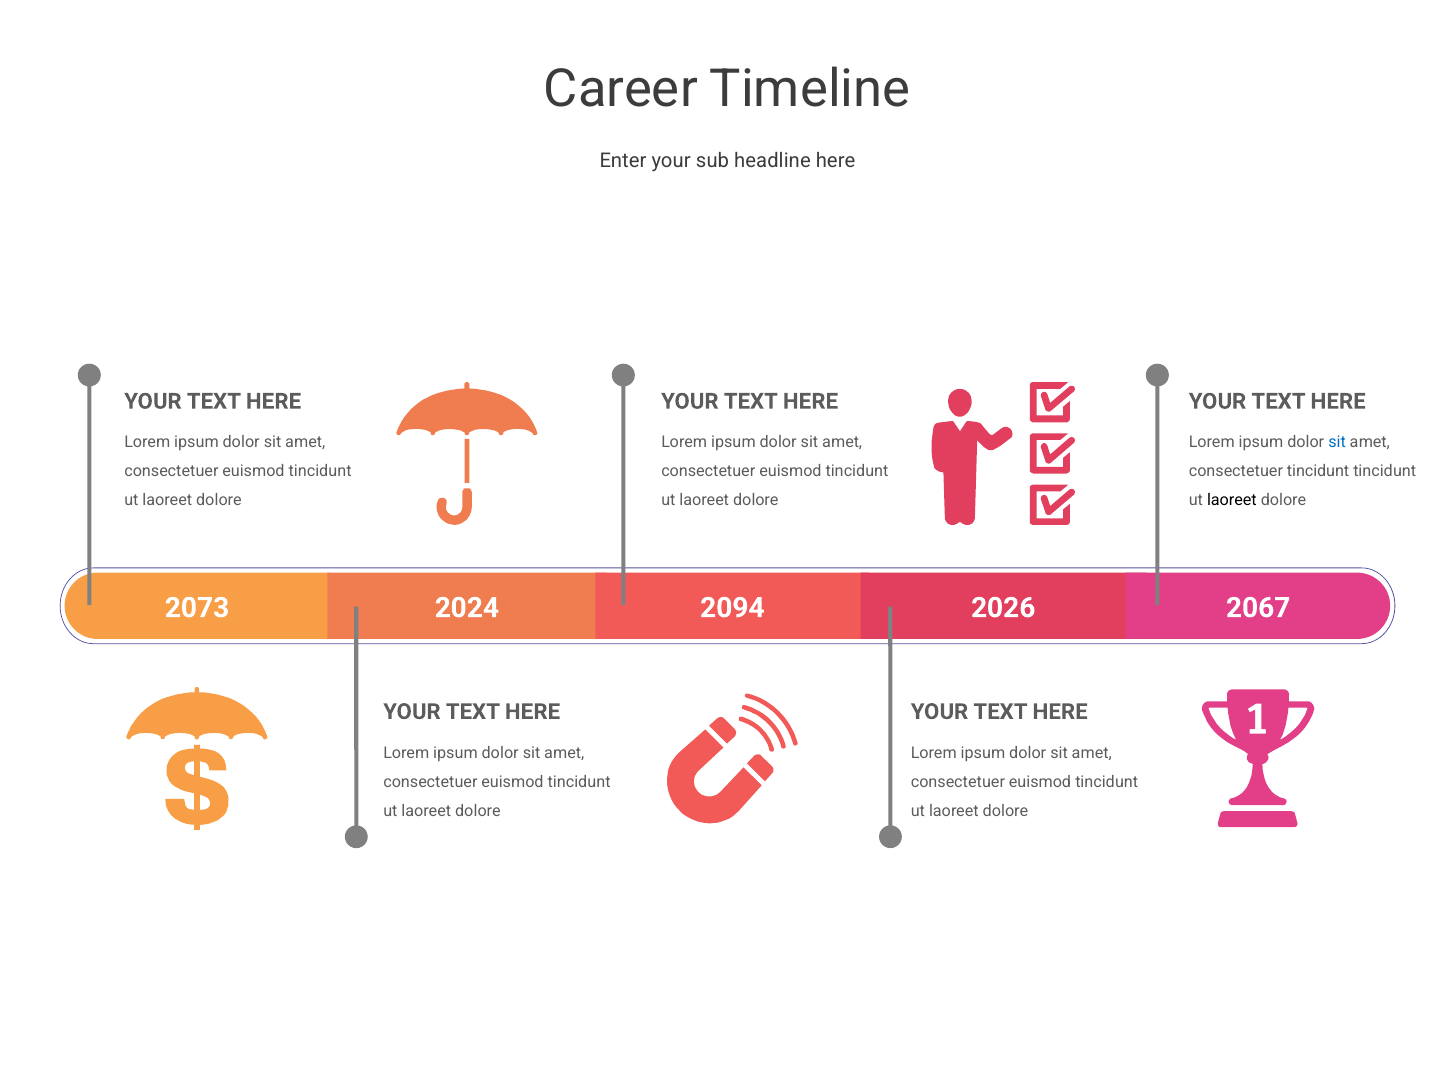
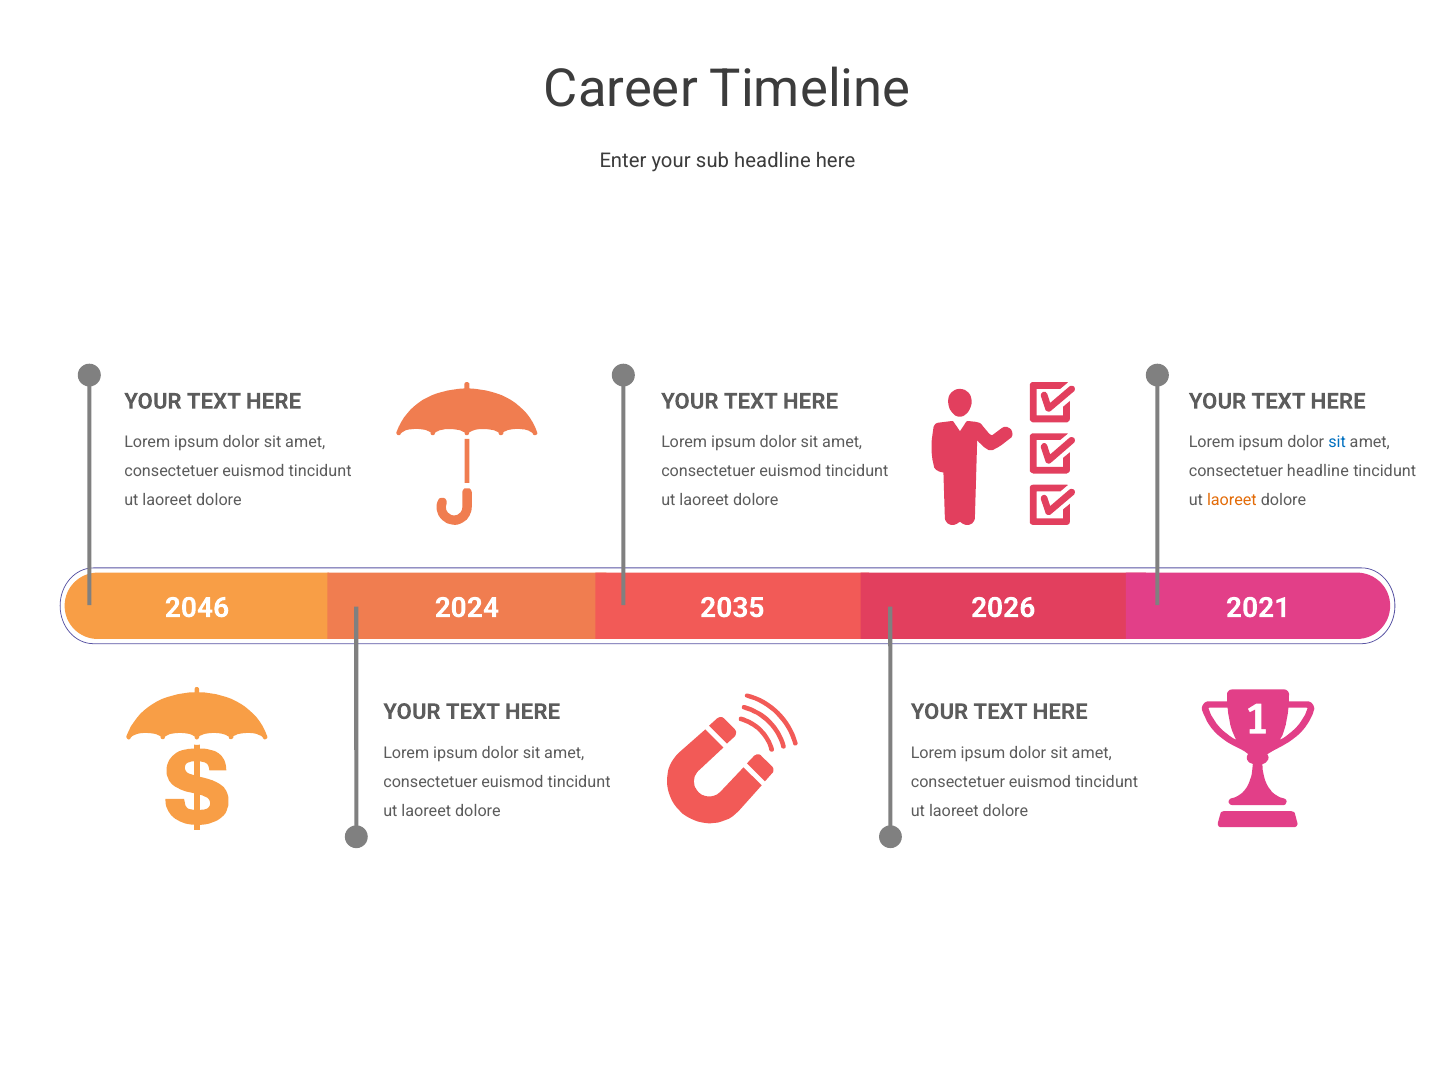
consectetuer tincidunt: tincidunt -> headline
laoreet at (1232, 501) colour: black -> orange
2073: 2073 -> 2046
2094: 2094 -> 2035
2067: 2067 -> 2021
